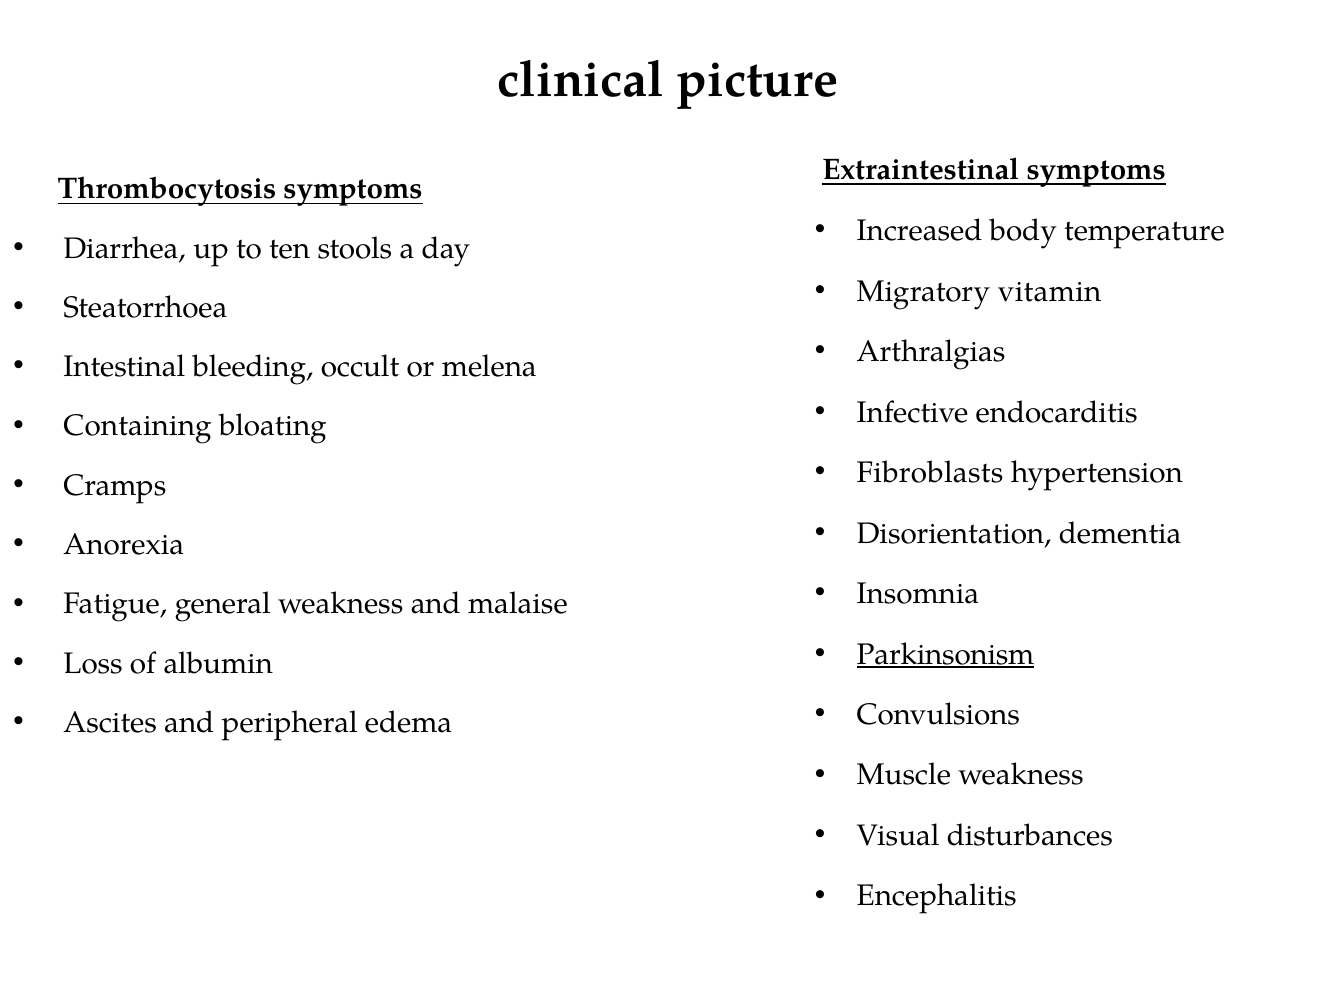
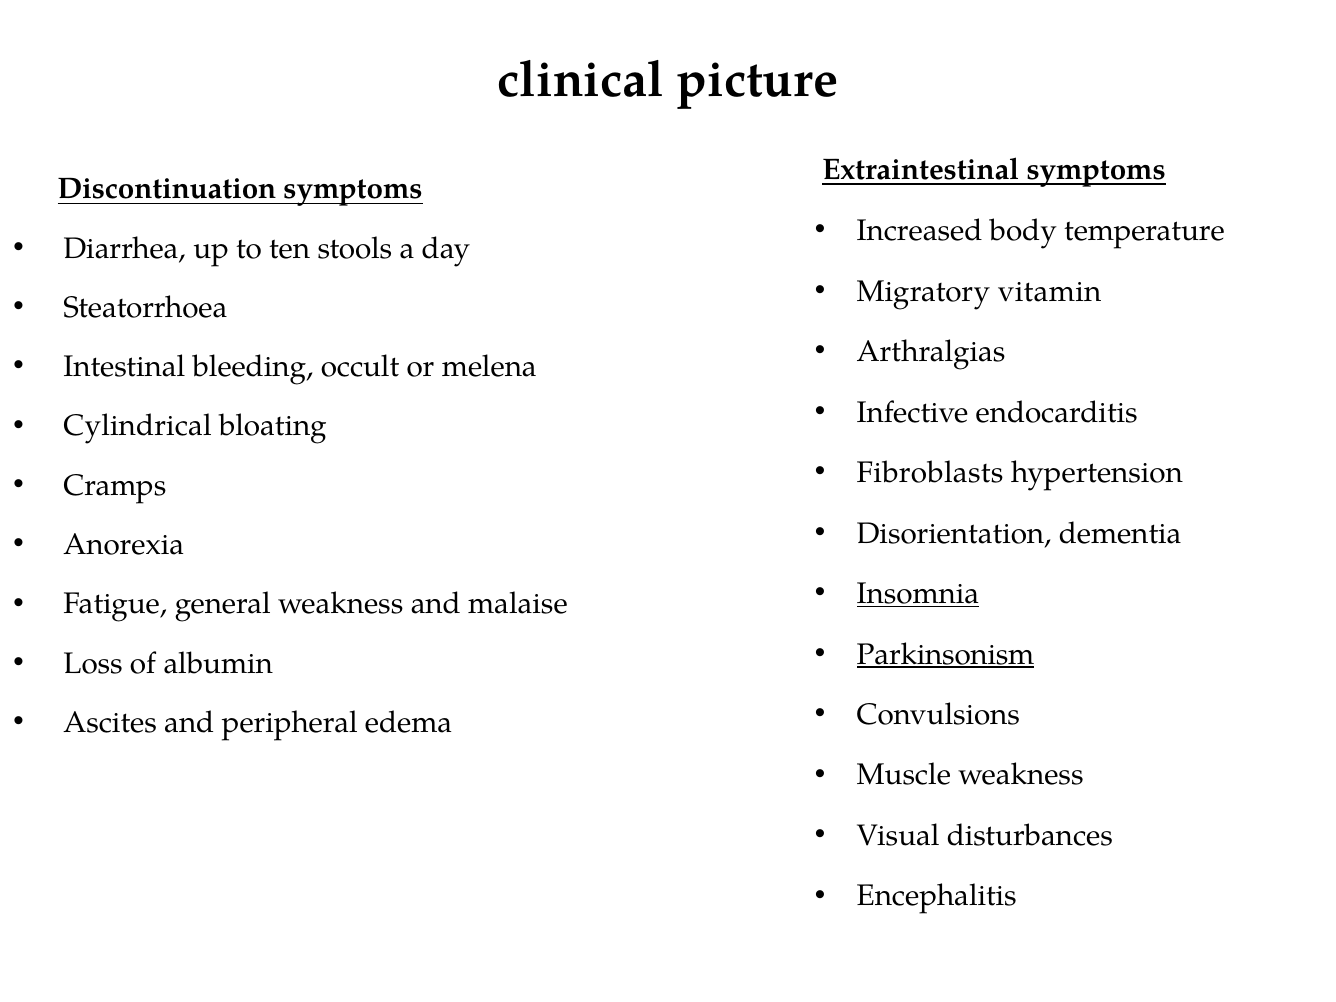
Thrombocytosis: Thrombocytosis -> Discontinuation
Containing: Containing -> Cylindrical
Insomnia underline: none -> present
